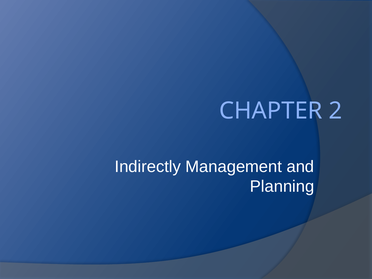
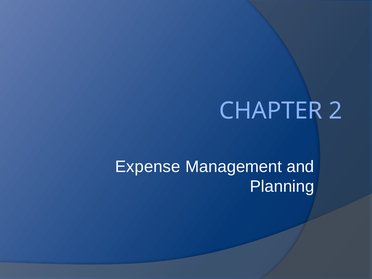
Indirectly: Indirectly -> Expense
